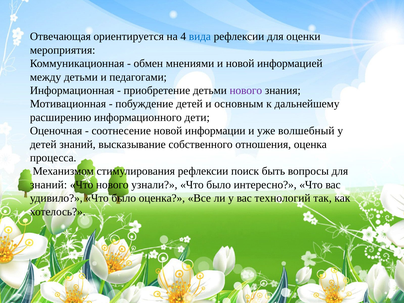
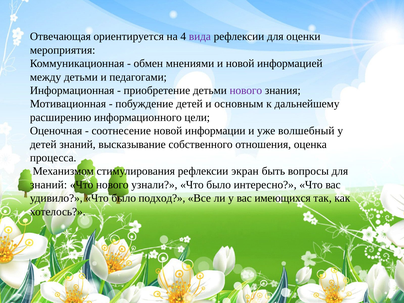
вида colour: blue -> purple
дети: дети -> цели
поиск: поиск -> экран
было оценка: оценка -> подход
технологий: технологий -> имеющихся
